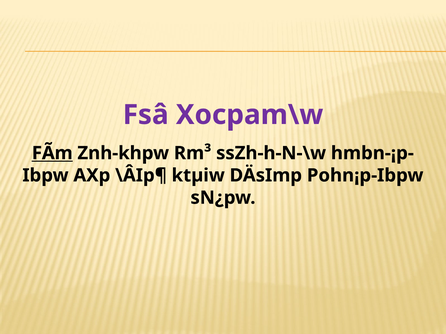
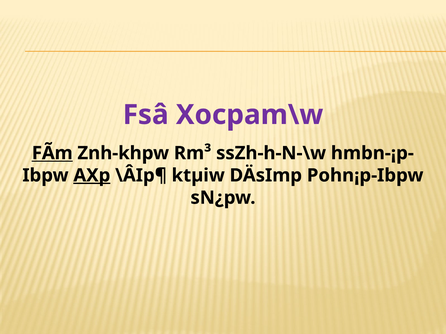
AXp underline: none -> present
